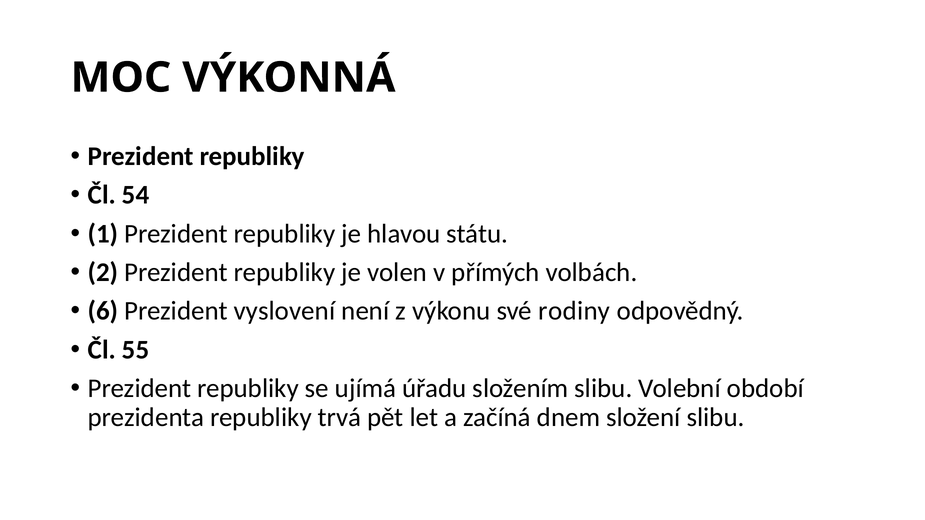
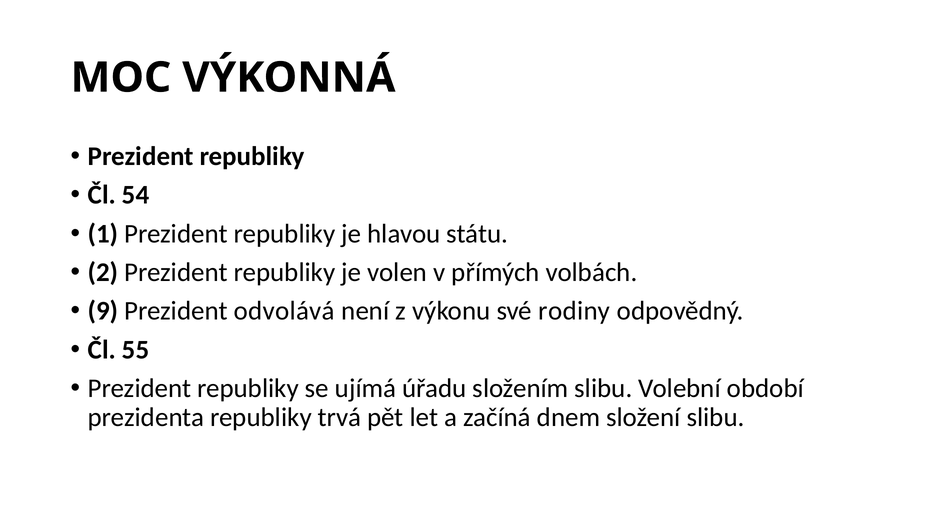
6: 6 -> 9
vyslovení: vyslovení -> odvolává
